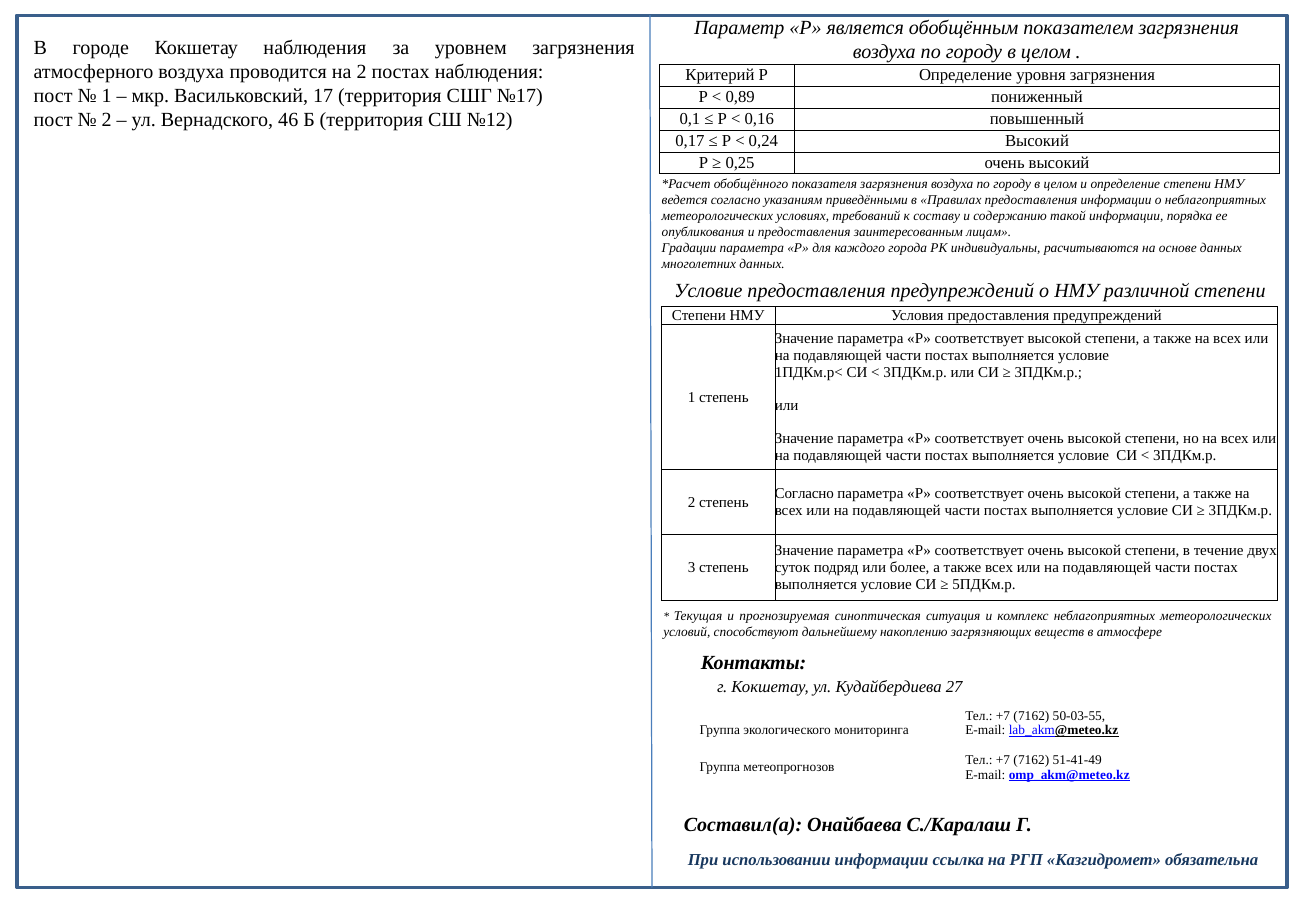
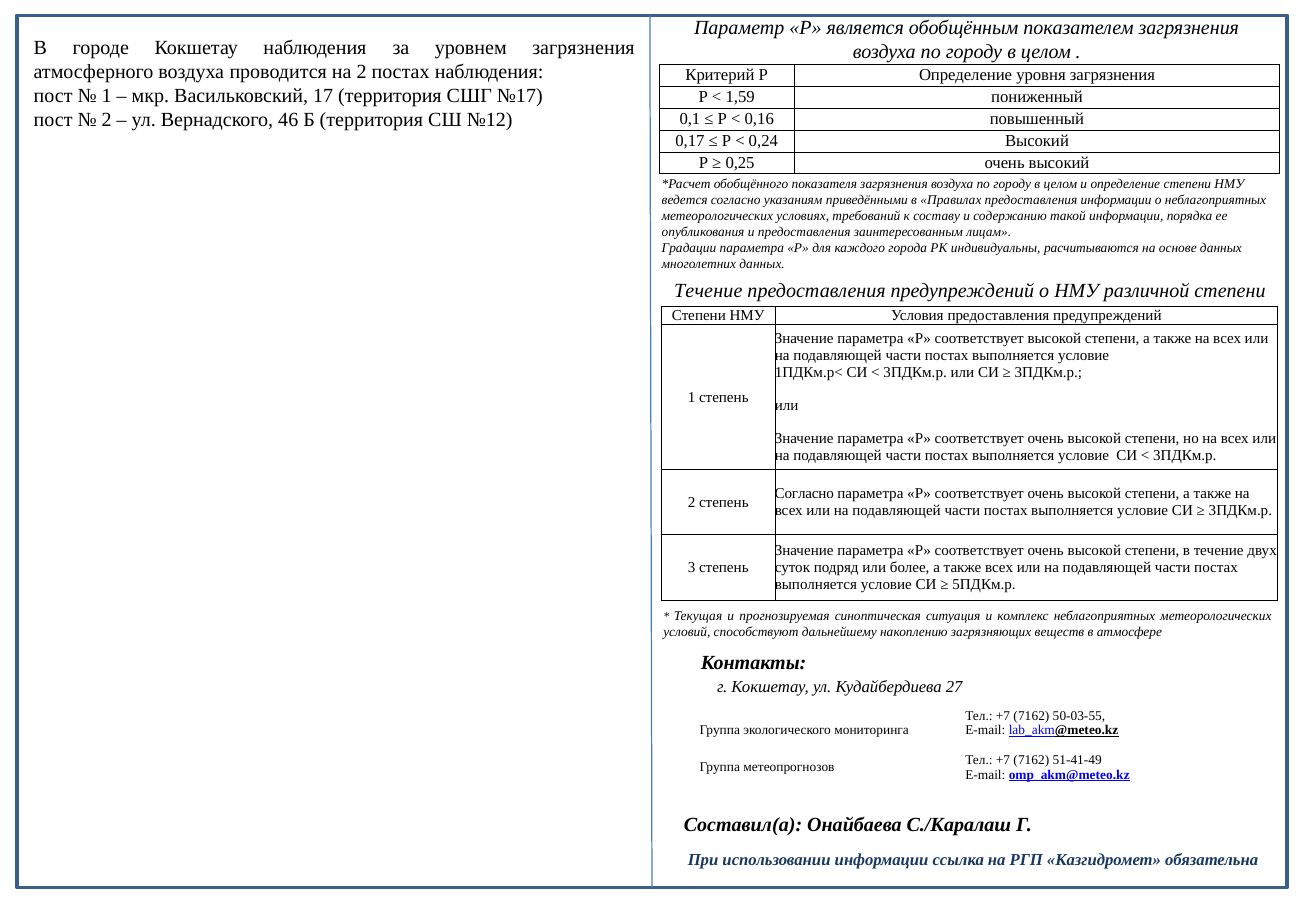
0,89: 0,89 -> 1,59
Условие at (708, 291): Условие -> Течение
